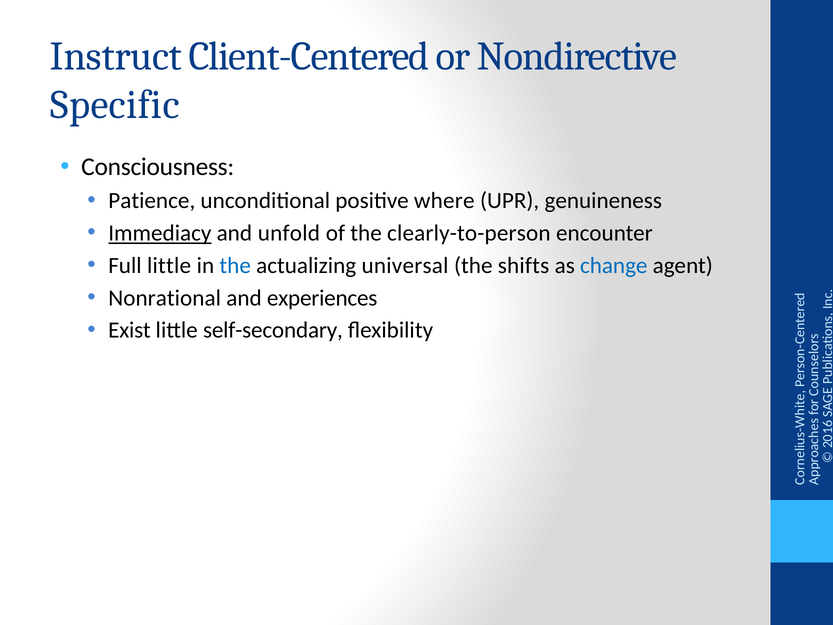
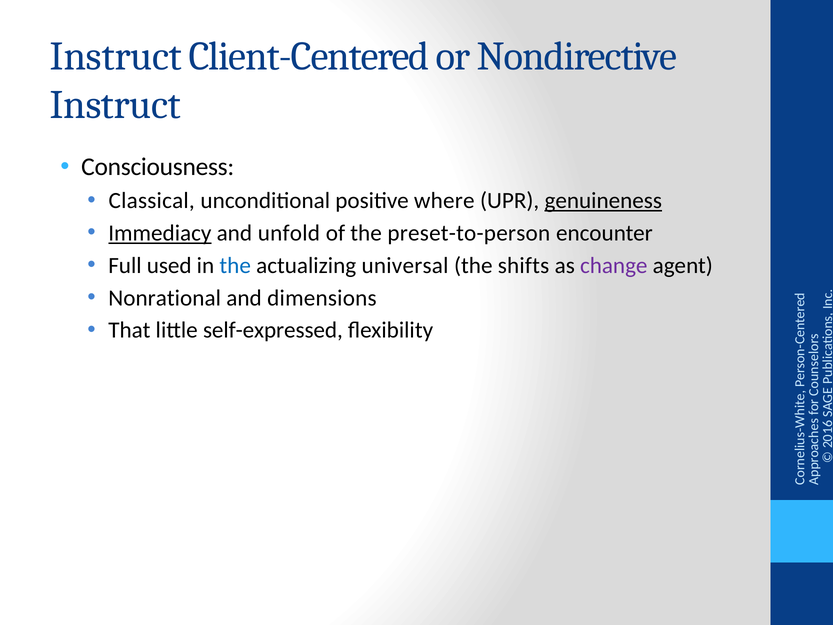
Specific at (115, 105): Specific -> Instruct
Patience: Patience -> Classical
genuineness underline: none -> present
clearly-to-person: clearly-to-person -> preset-to-person
Full little: little -> used
change colour: blue -> purple
experiences: experiences -> dimensions
Exist: Exist -> That
self-secondary: self-secondary -> self-expressed
